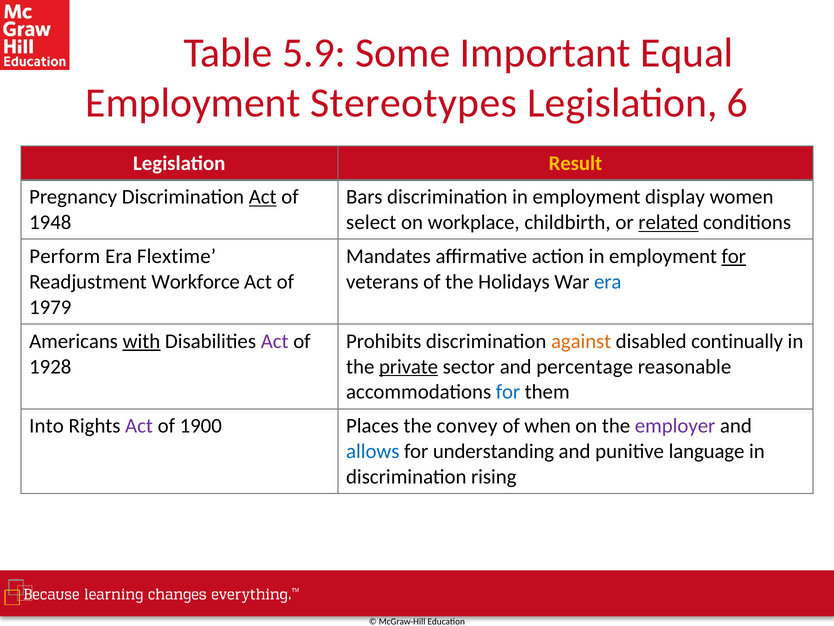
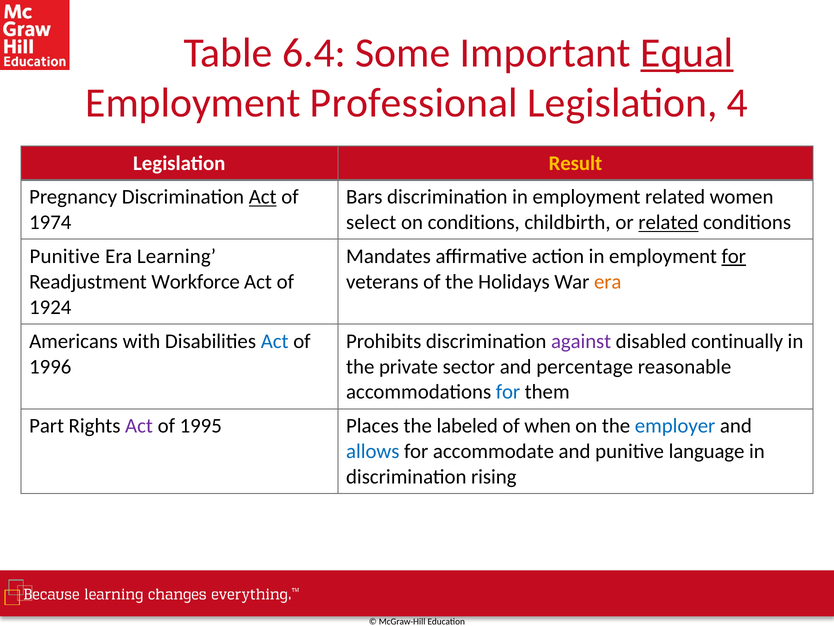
5.9: 5.9 -> 6.4
Equal underline: none -> present
Stereotypes: Stereotypes -> Professional
6: 6 -> 4
employment display: display -> related
1948: 1948 -> 1974
on workplace: workplace -> conditions
Perform at (65, 256): Perform -> Punitive
Flextime: Flextime -> Learning
era at (608, 282) colour: blue -> orange
1979: 1979 -> 1924
with underline: present -> none
Act at (275, 341) colour: purple -> blue
against colour: orange -> purple
1928: 1928 -> 1996
private underline: present -> none
Into: Into -> Part
1900: 1900 -> 1995
convey: convey -> labeled
employer colour: purple -> blue
understanding: understanding -> accommodate
